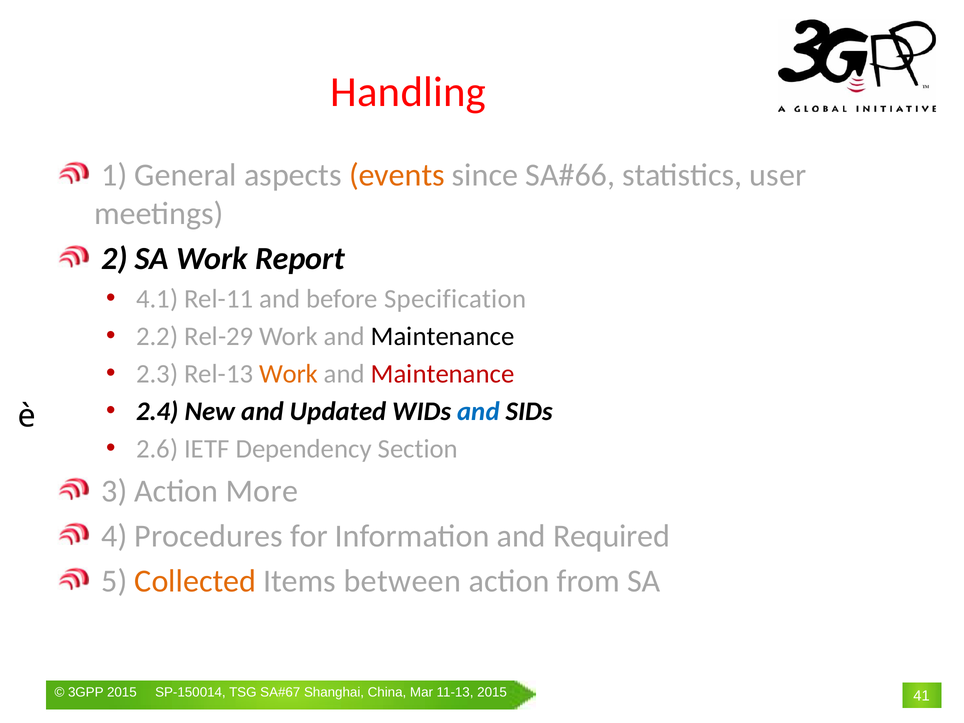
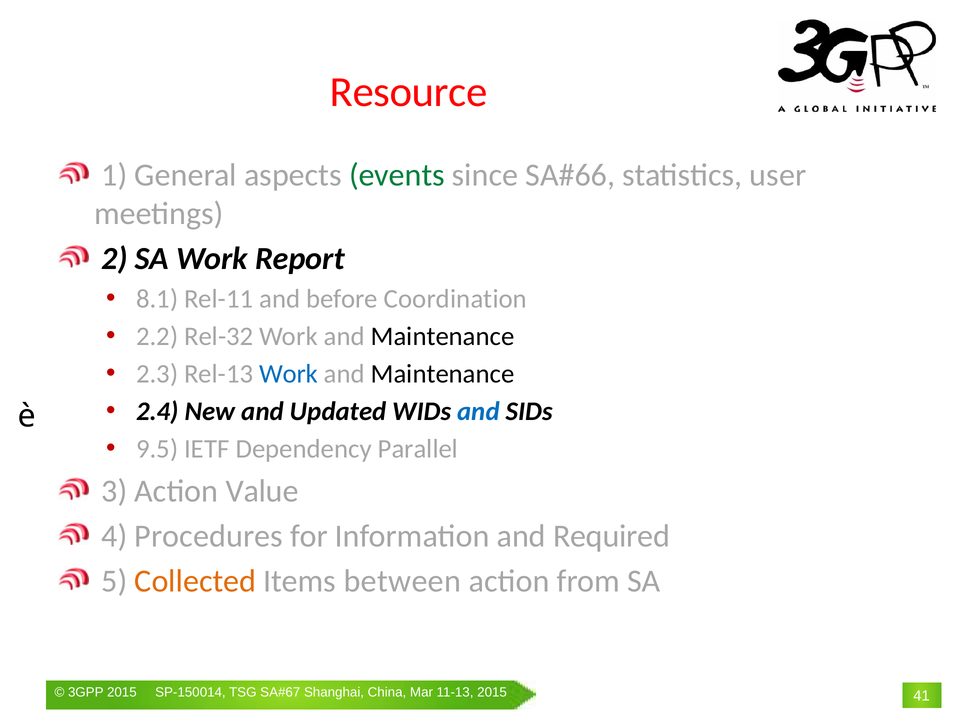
Handling: Handling -> Resource
events colour: orange -> green
4.1: 4.1 -> 8.1
Specification: Specification -> Coordination
Rel-29: Rel-29 -> Rel-32
Work at (289, 374) colour: orange -> blue
Maintenance at (443, 374) colour: red -> black
2.6: 2.6 -> 9.5
Section: Section -> Parallel
More: More -> Value
